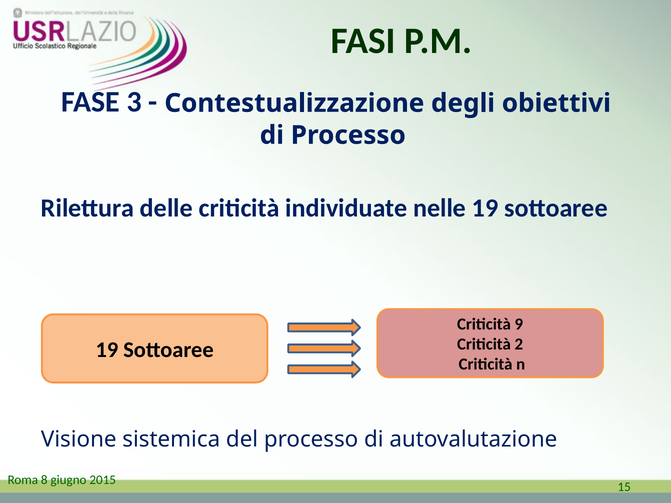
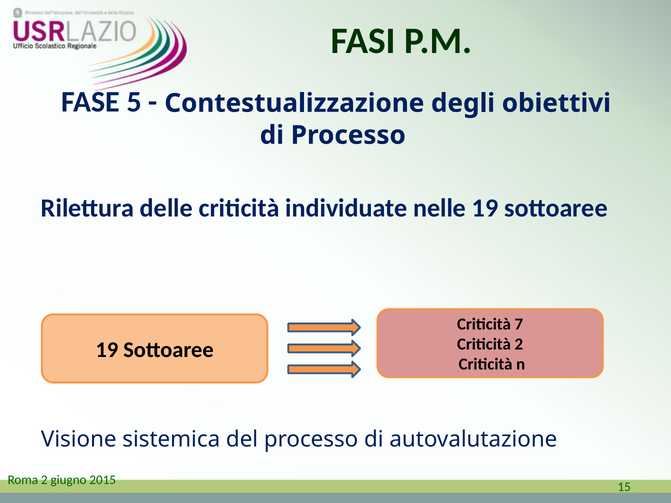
3: 3 -> 5
9: 9 -> 7
Roma 8: 8 -> 2
